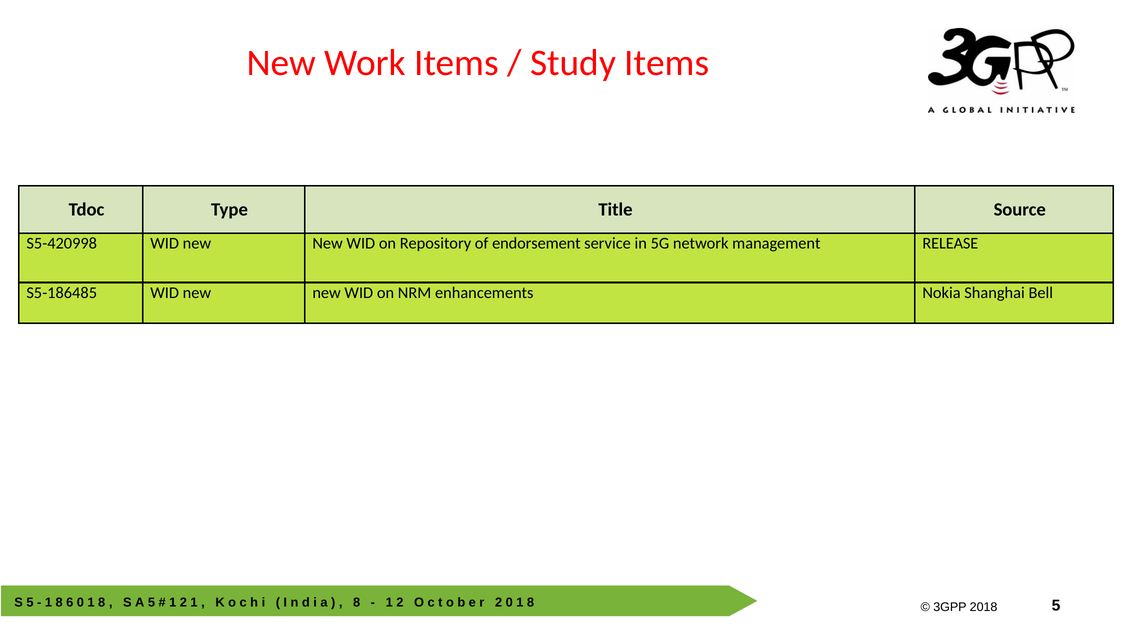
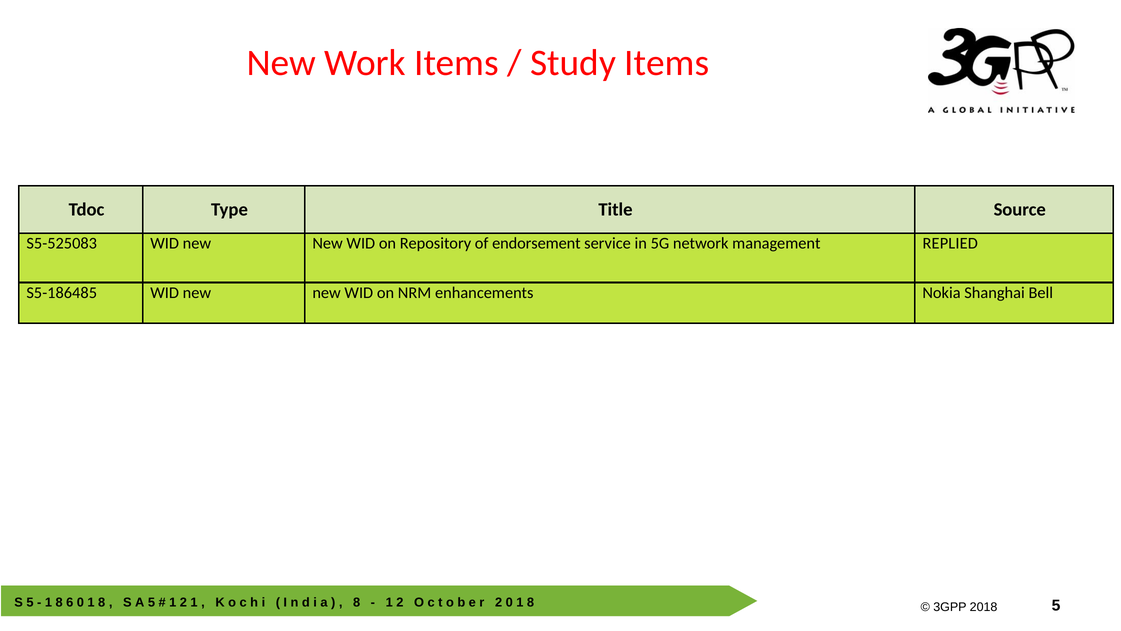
S5-420998: S5-420998 -> S5-525083
RELEASE: RELEASE -> REPLIED
